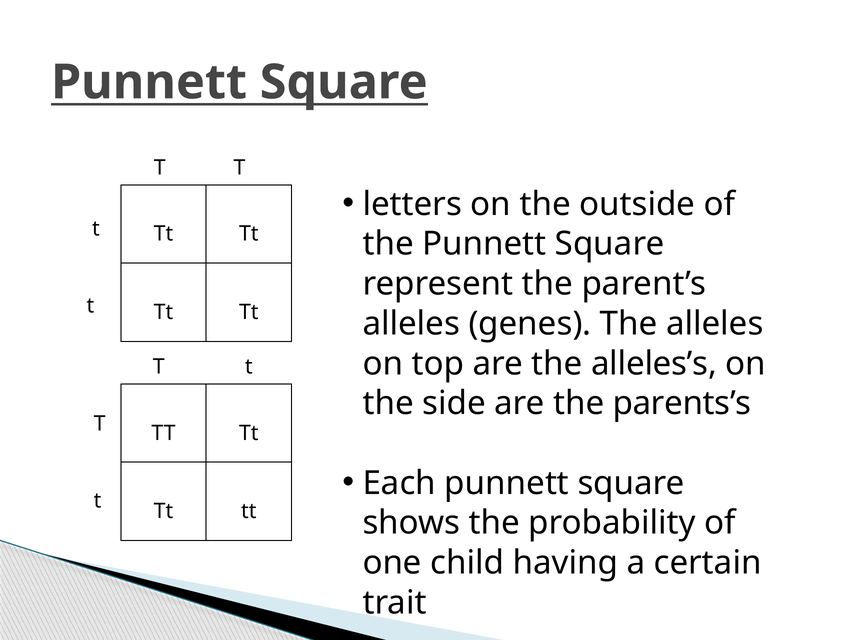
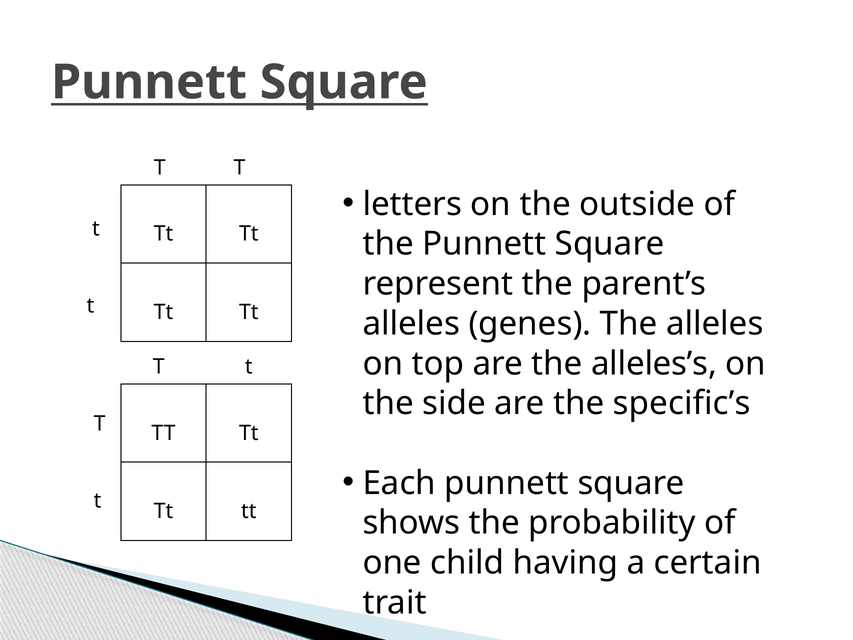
parents’s: parents’s -> specific’s
